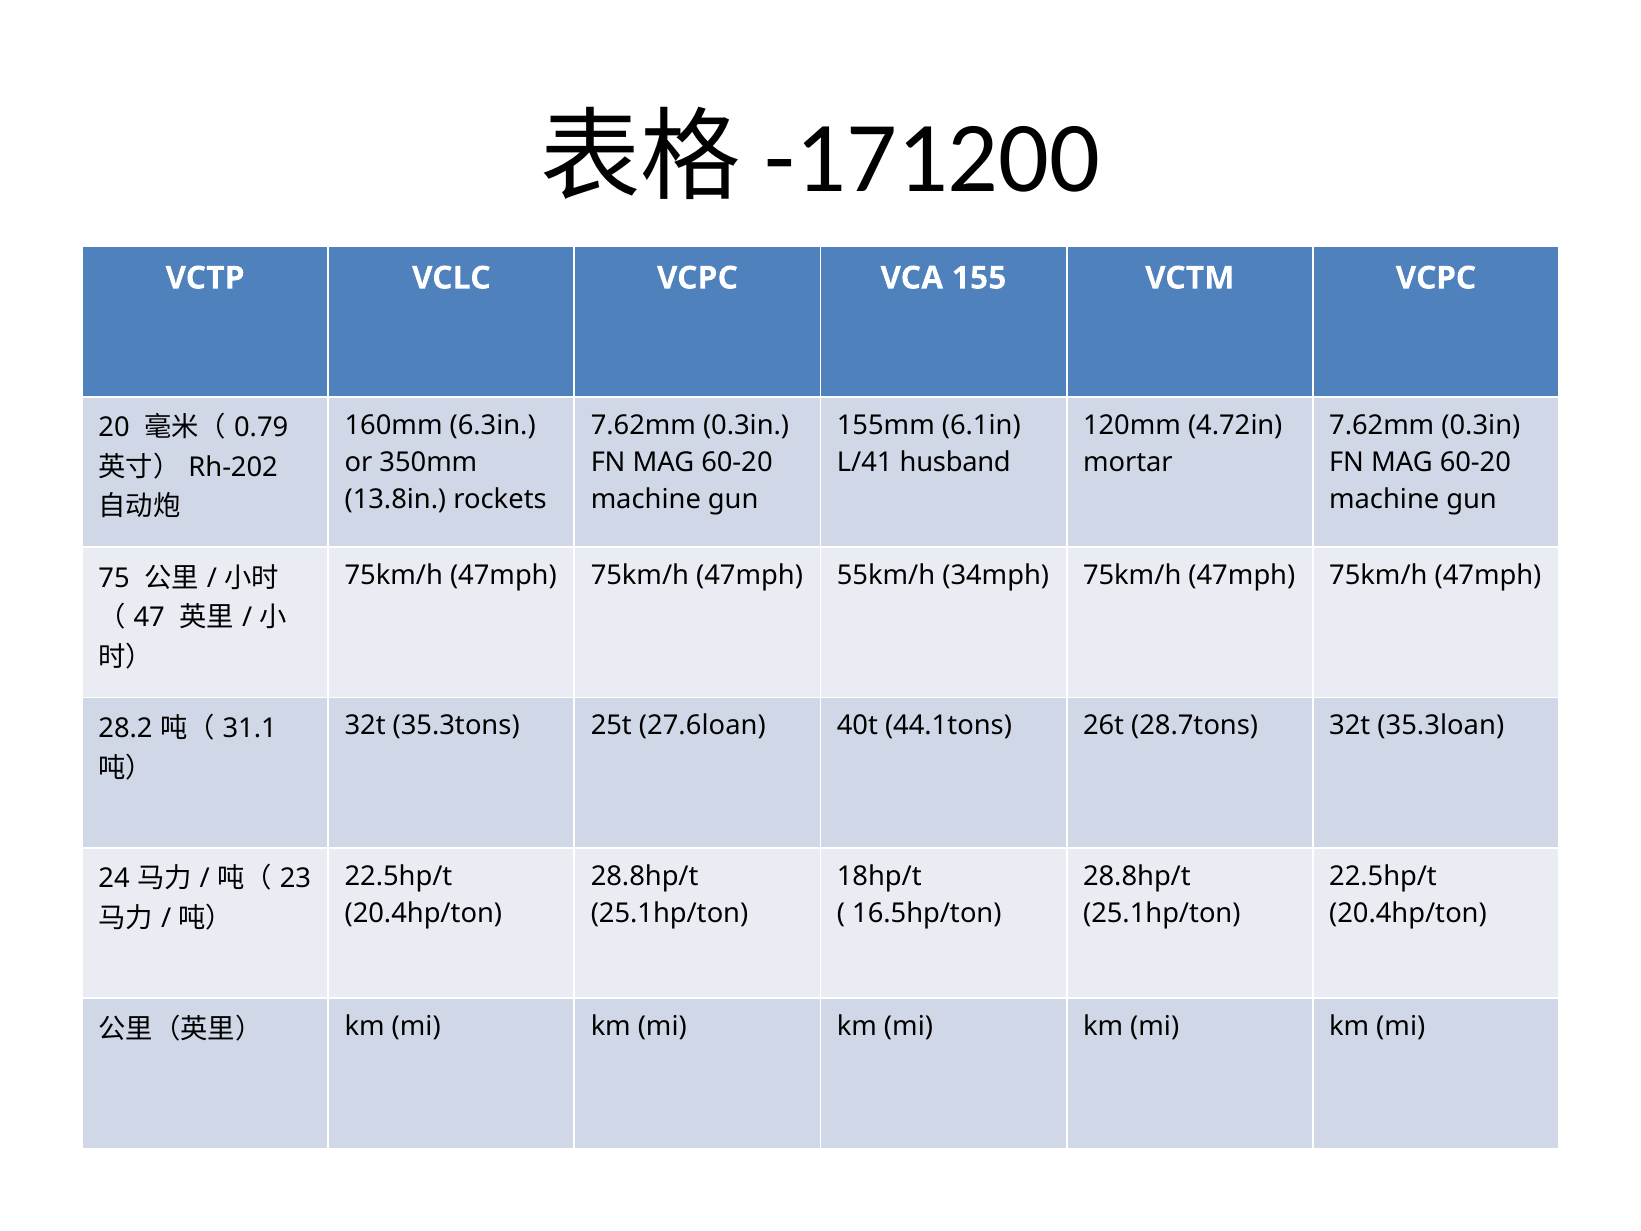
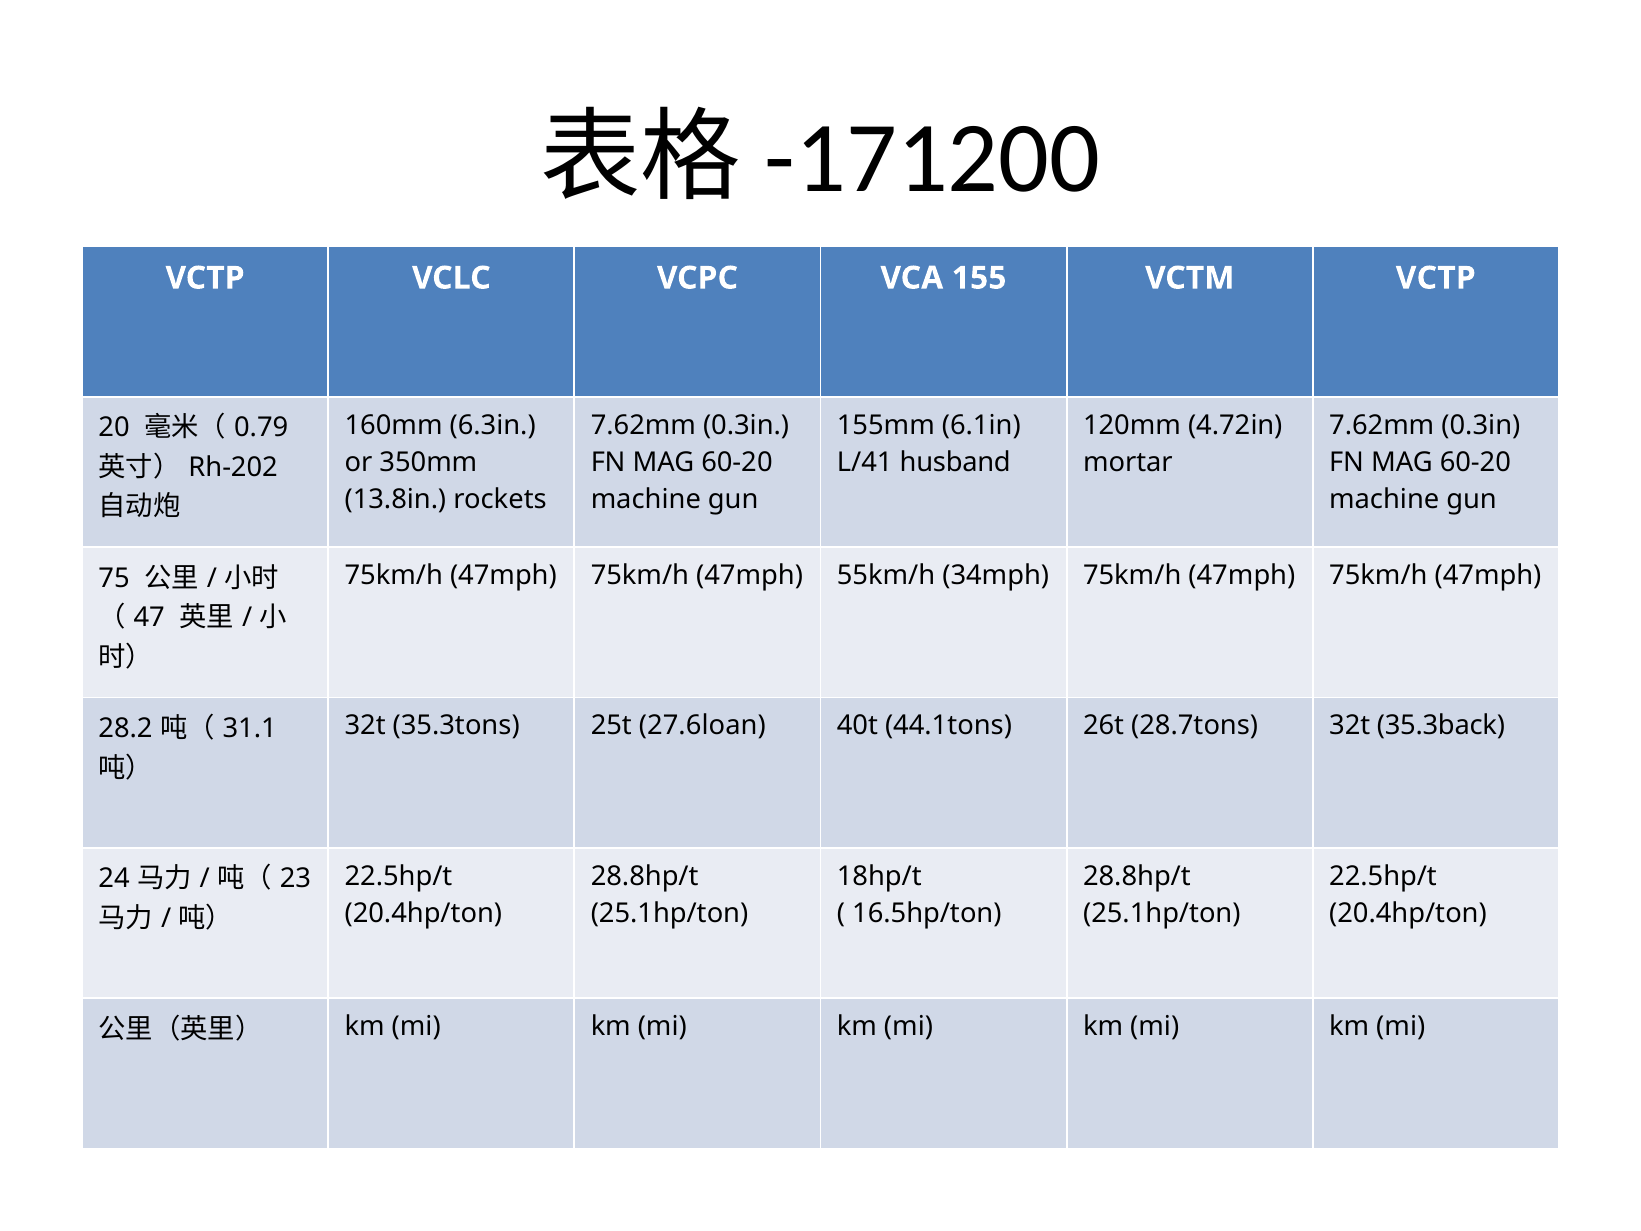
VCTM VCPC: VCPC -> VCTP
35.3loan: 35.3loan -> 35.3back
